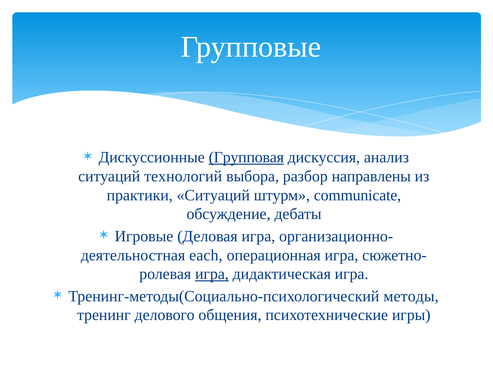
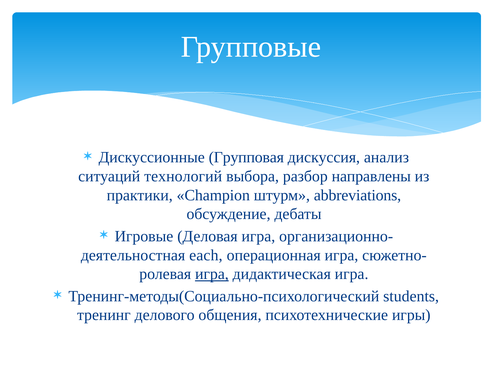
Групповая underline: present -> none
практики Ситуаций: Ситуаций -> Champion
communicate: communicate -> abbreviations
методы: методы -> students
